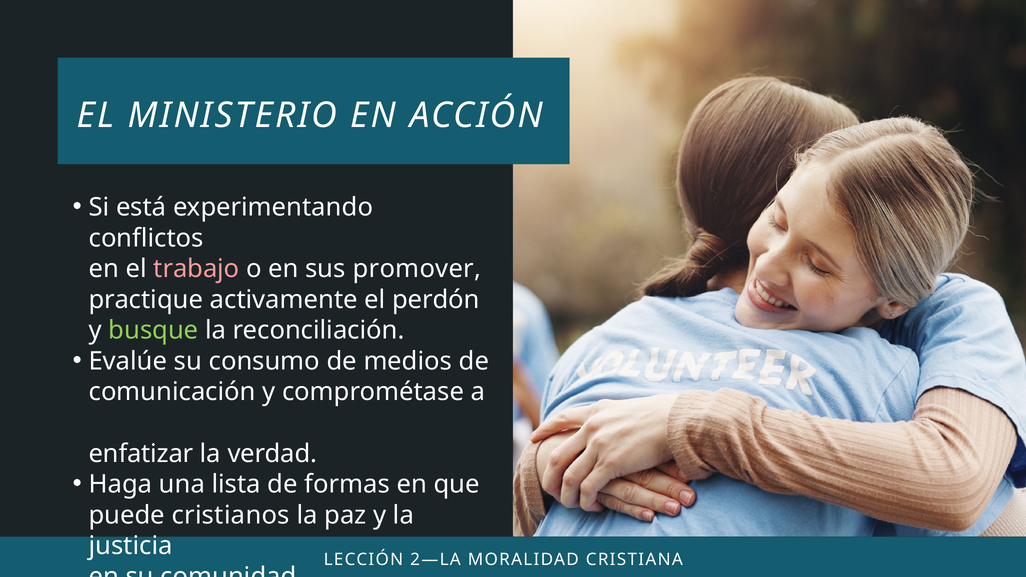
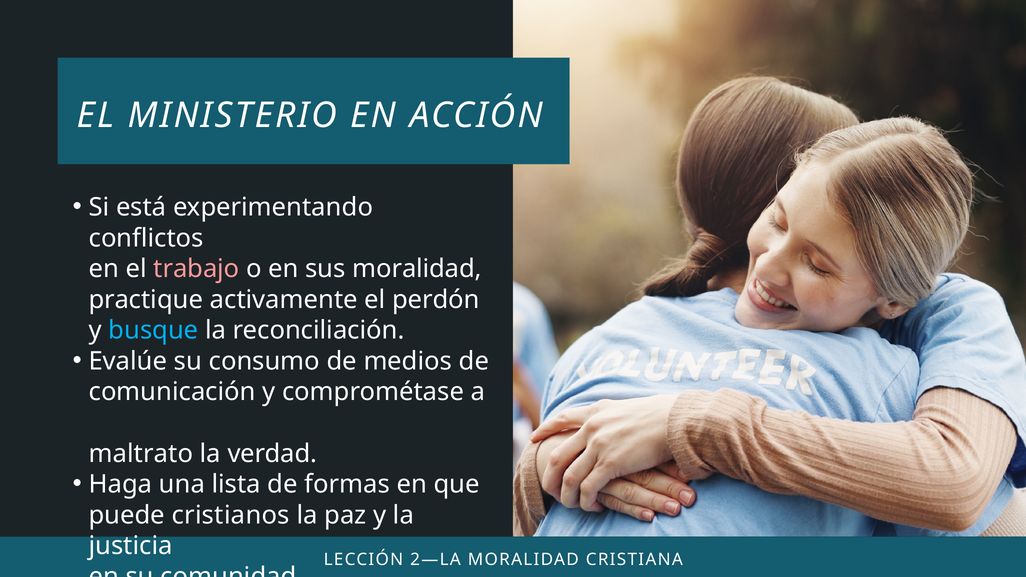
sus promover: promover -> moralidad
busque colour: light green -> light blue
enfatizar: enfatizar -> maltrato
